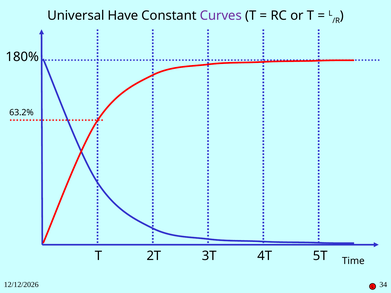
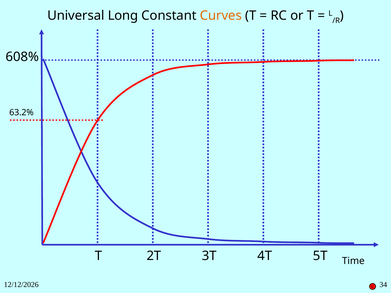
Have: Have -> Long
Curves colour: purple -> orange
180%: 180% -> 608%
